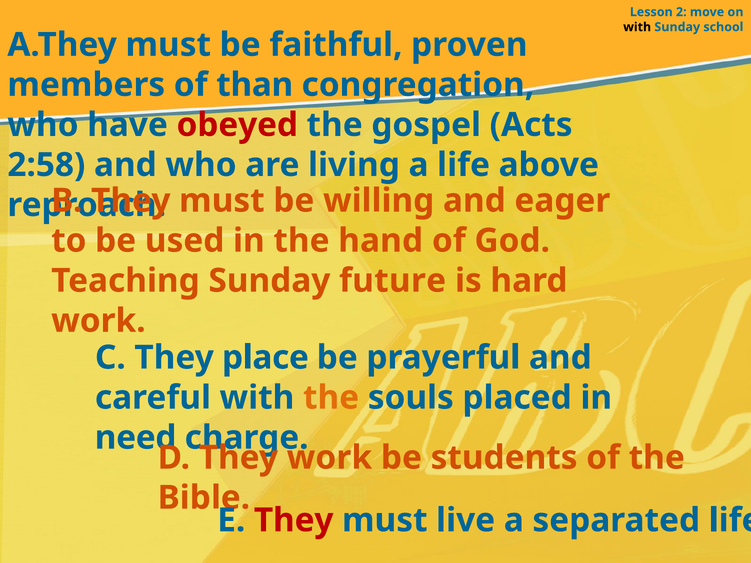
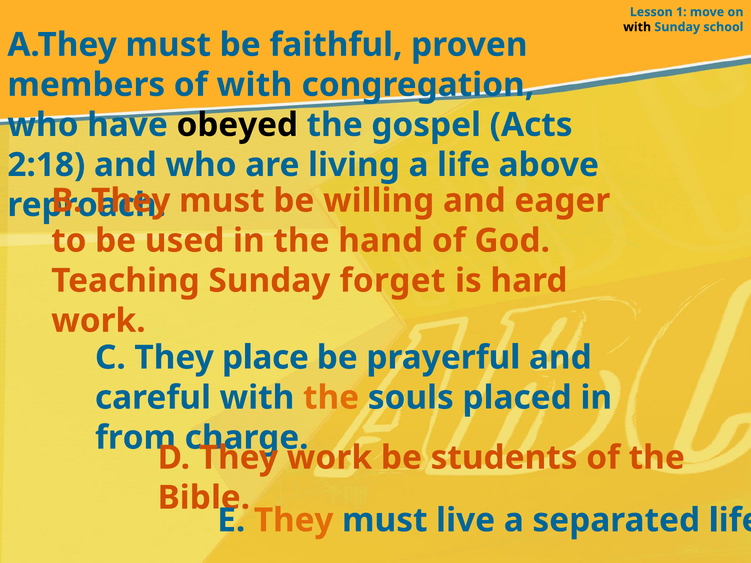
2: 2 -> 1
of than: than -> with
obeyed colour: red -> black
2:58: 2:58 -> 2:18
future: future -> forget
need: need -> from
They at (294, 520) colour: red -> orange
